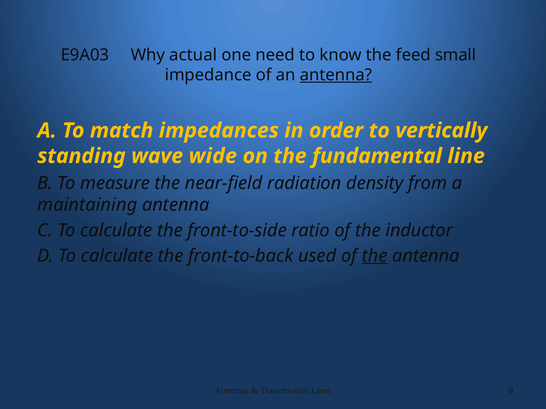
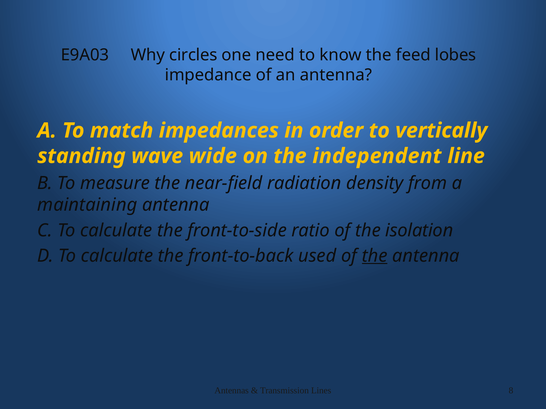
actual: actual -> circles
small: small -> lobes
antenna at (336, 75) underline: present -> none
fundamental: fundamental -> independent
inductor: inductor -> isolation
